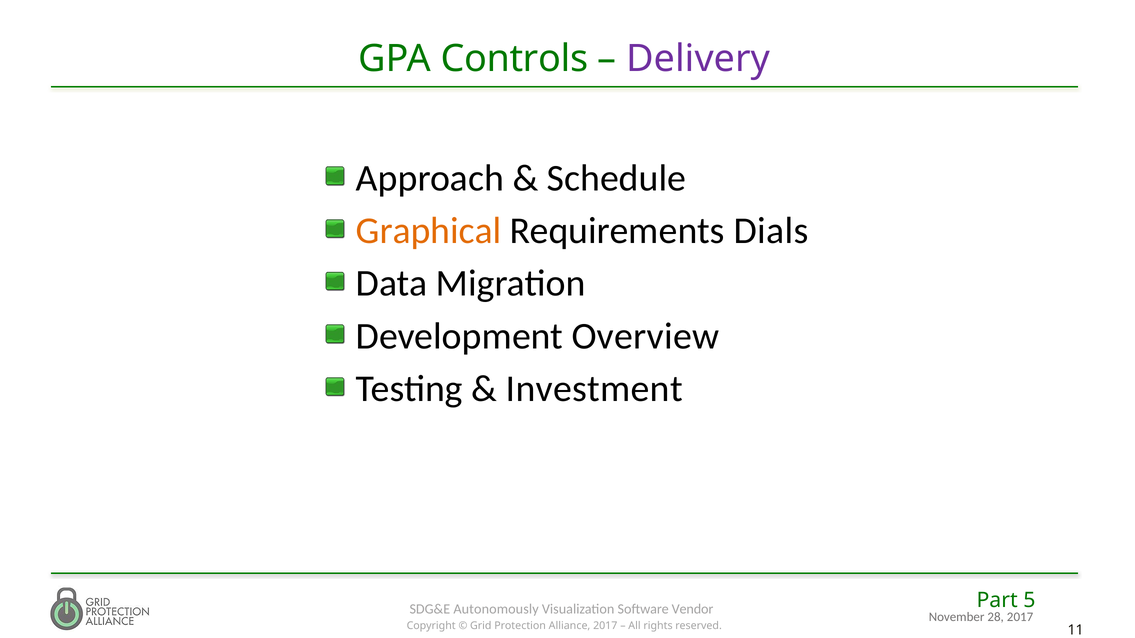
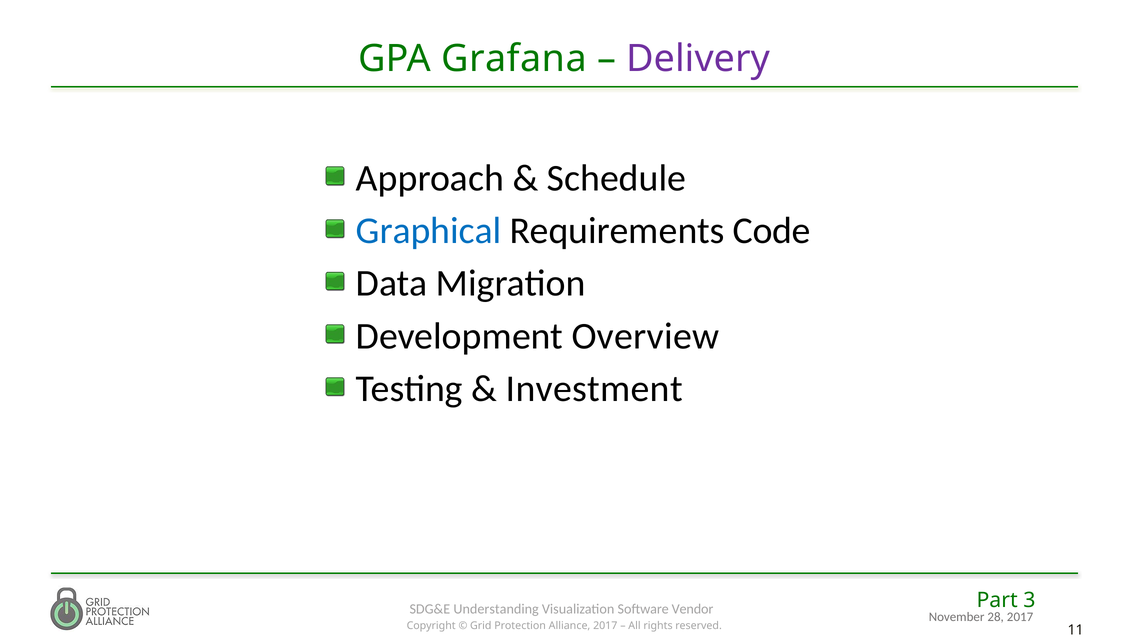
Controls: Controls -> Grafana
Graphical colour: orange -> blue
Dials: Dials -> Code
5: 5 -> 3
Autonomously: Autonomously -> Understanding
